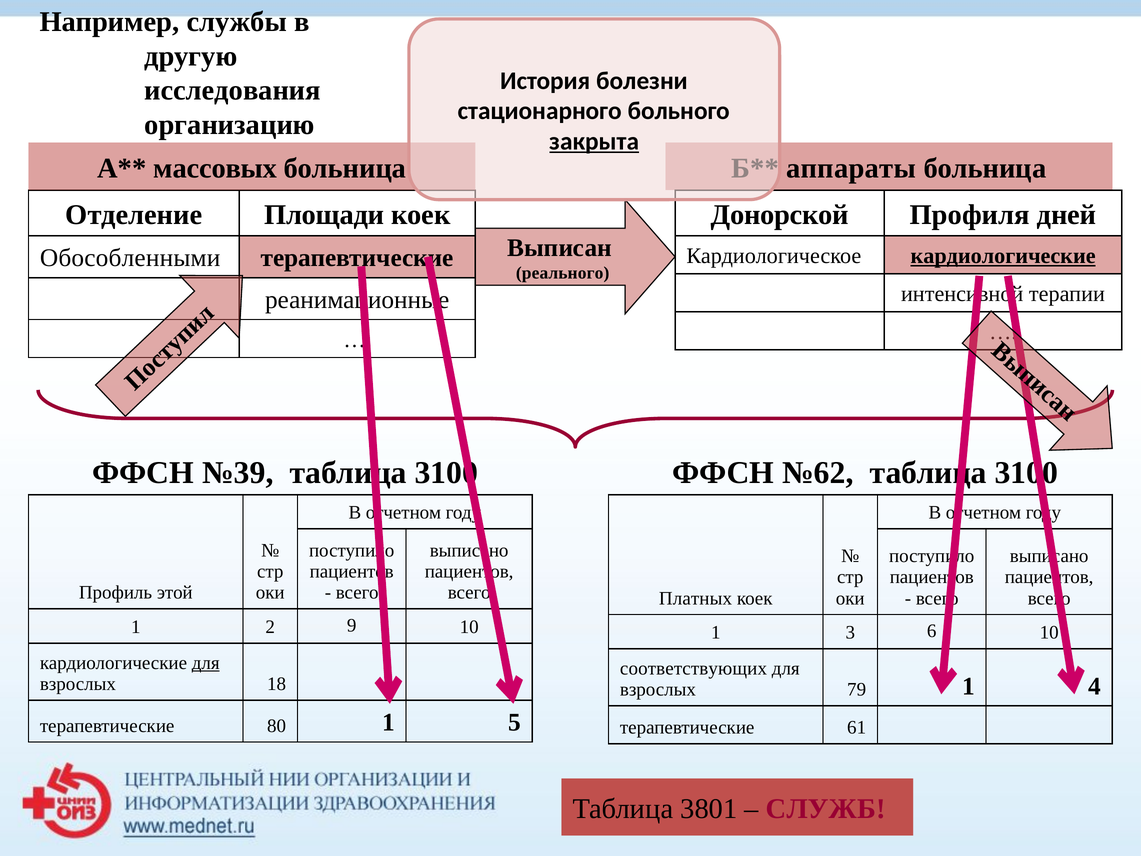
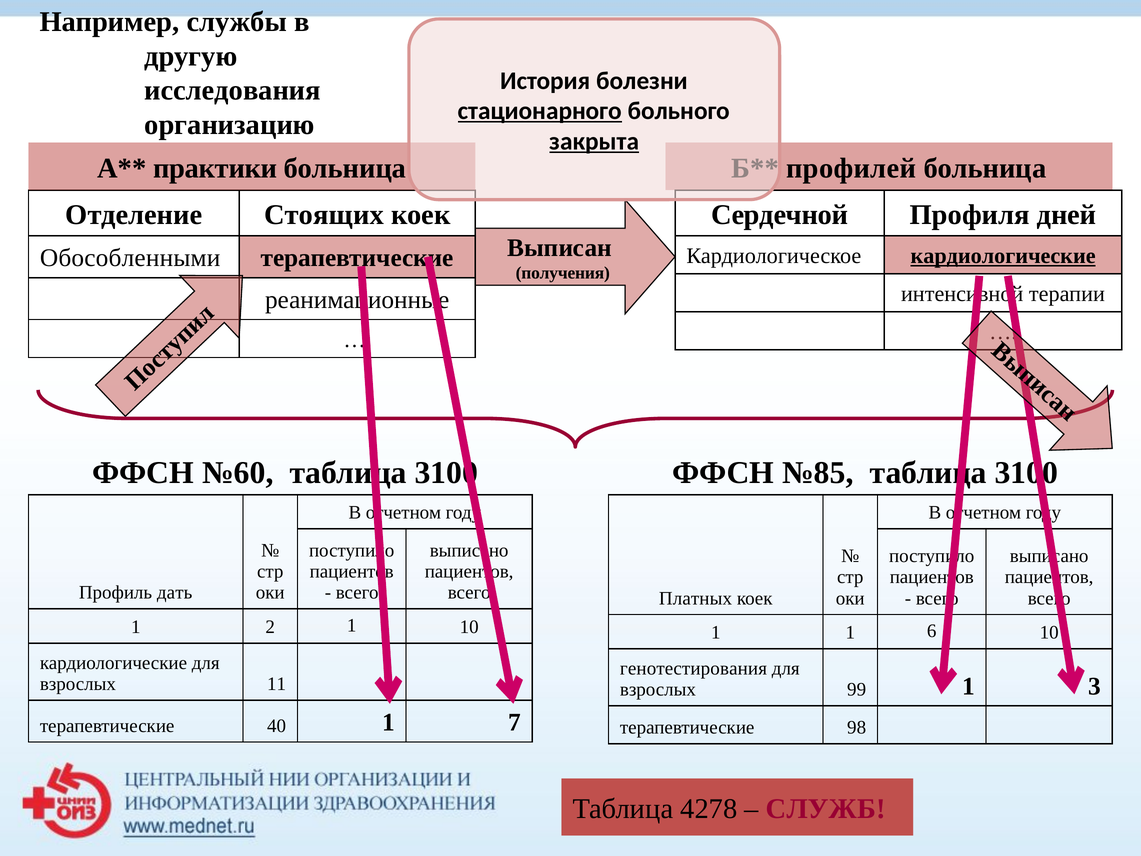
стационарного underline: none -> present
массовых: массовых -> практики
аппараты: аппараты -> профилей
Площади: Площади -> Стоящих
Донорской: Донорской -> Сердечной
реального: реального -> получения
№39: №39 -> №60
№62: №62 -> №85
этой: этой -> дать
2 9: 9 -> 1
1 3: 3 -> 1
для at (206, 663) underline: present -> none
соответствующих: соответствующих -> генотестирования
18: 18 -> 11
79: 79 -> 99
4: 4 -> 3
80: 80 -> 40
5: 5 -> 7
61: 61 -> 98
3801: 3801 -> 4278
